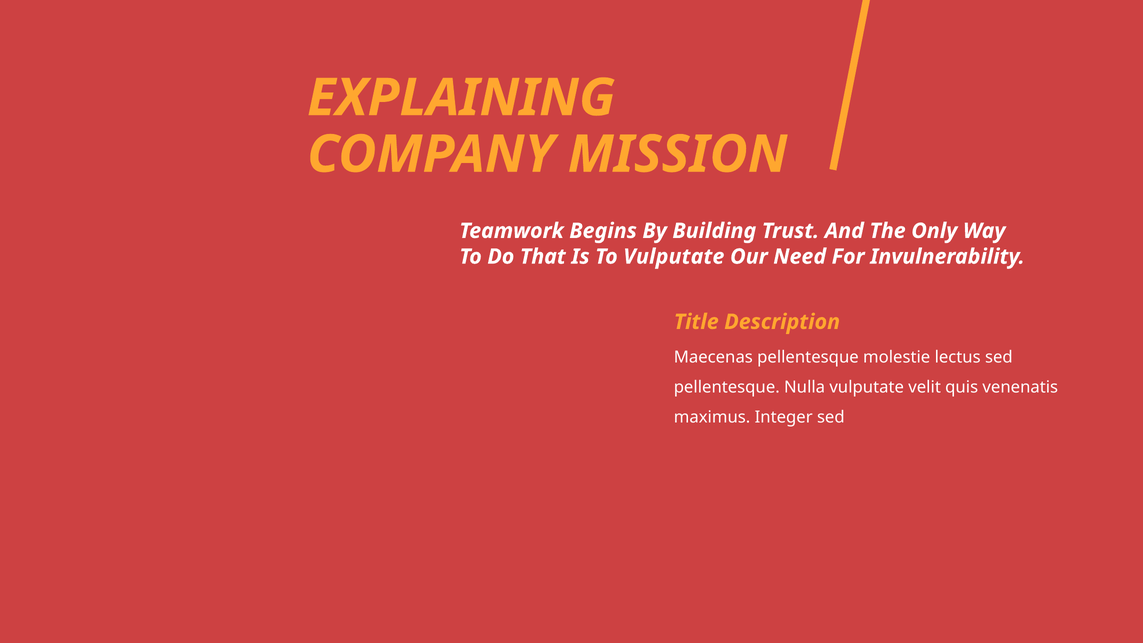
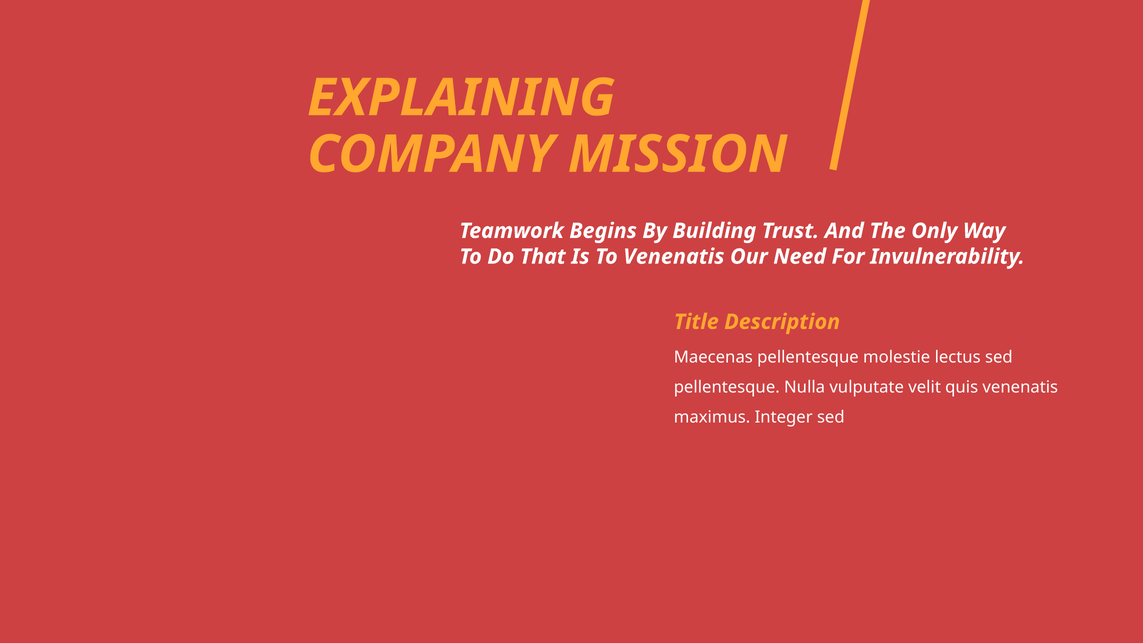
To Vulputate: Vulputate -> Venenatis
